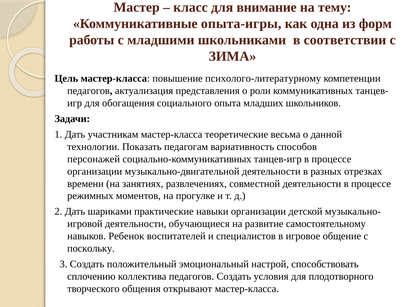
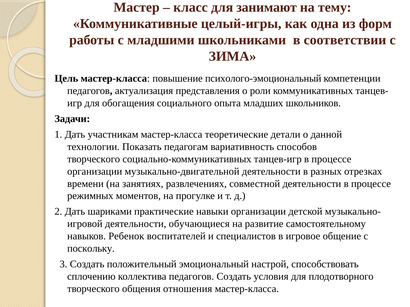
внимание: внимание -> занимают
опыта-игры: опыта-игры -> целый-игры
психолого-литературному: психолого-литературному -> психолого-эмоциональный
весьма: весьма -> детали
персонажей at (94, 159): персонажей -> творческого
открывают: открывают -> отношения
